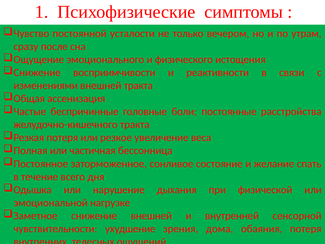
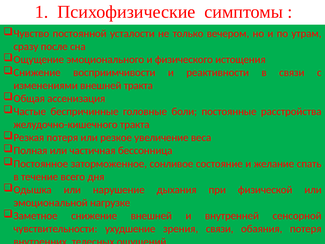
зрения дома: дома -> связи
